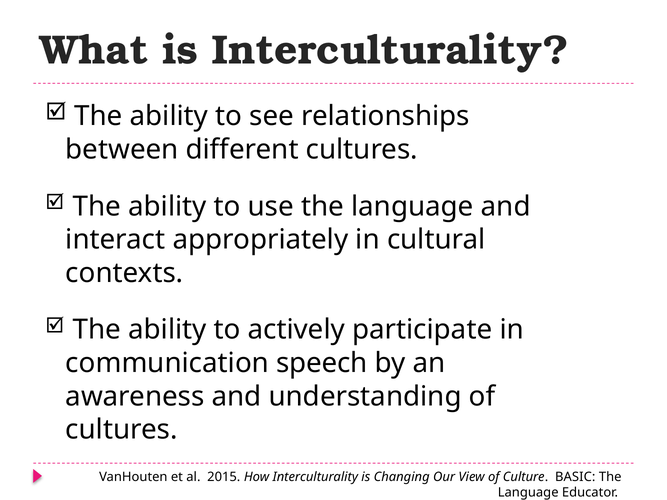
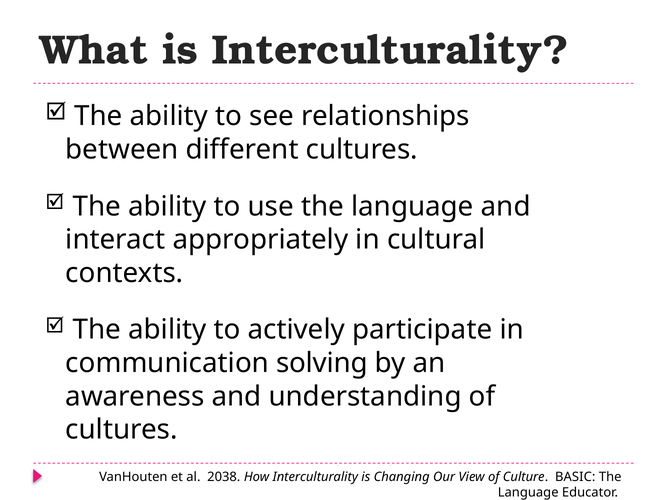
speech: speech -> solving
2015: 2015 -> 2038
